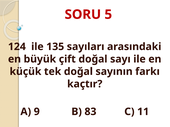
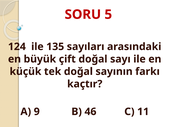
83: 83 -> 46
